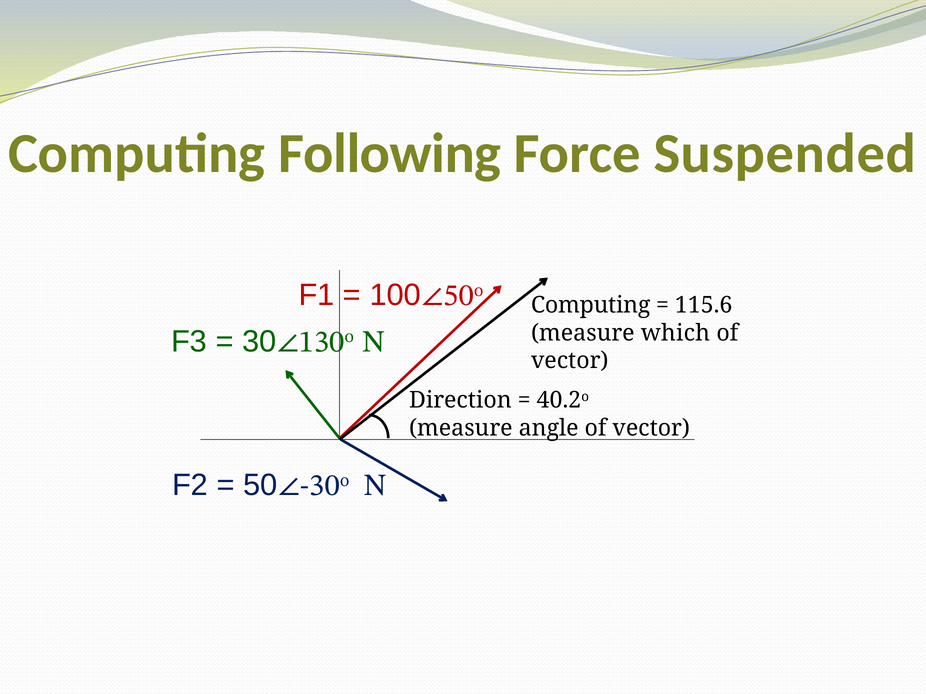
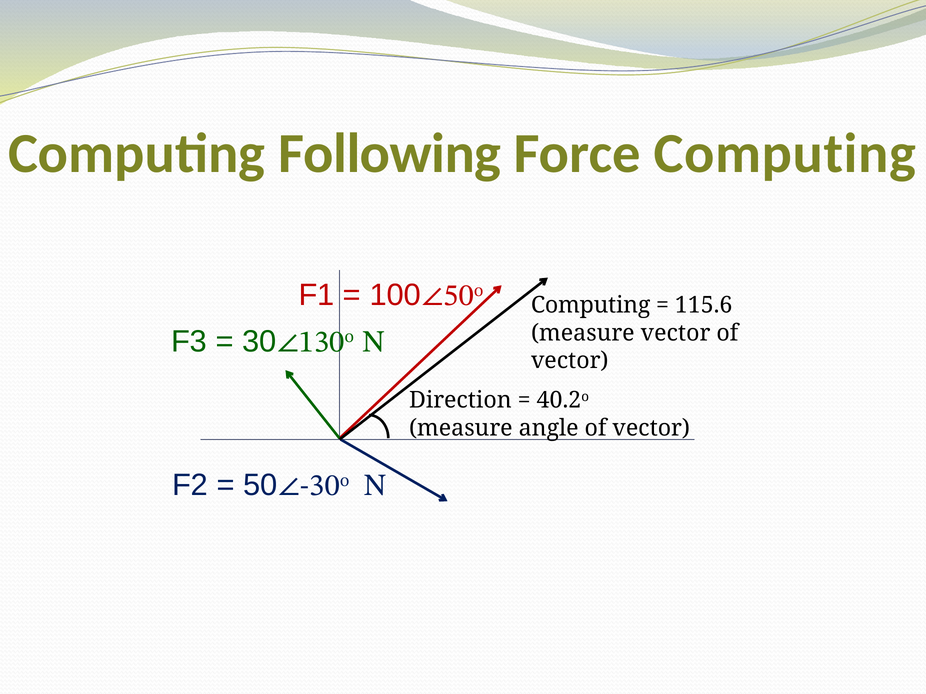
Force Suspended: Suspended -> Computing
measure which: which -> vector
